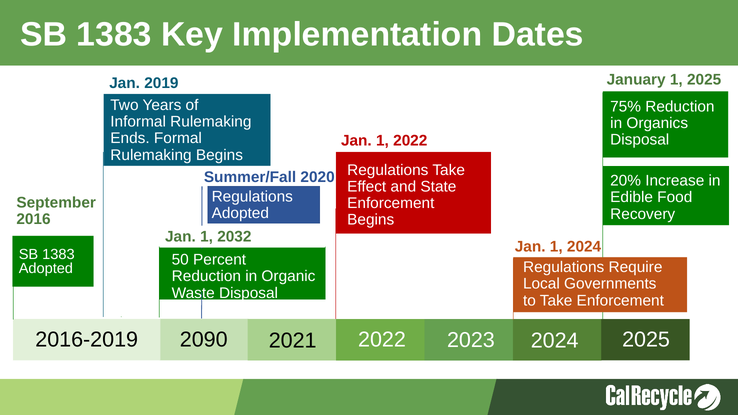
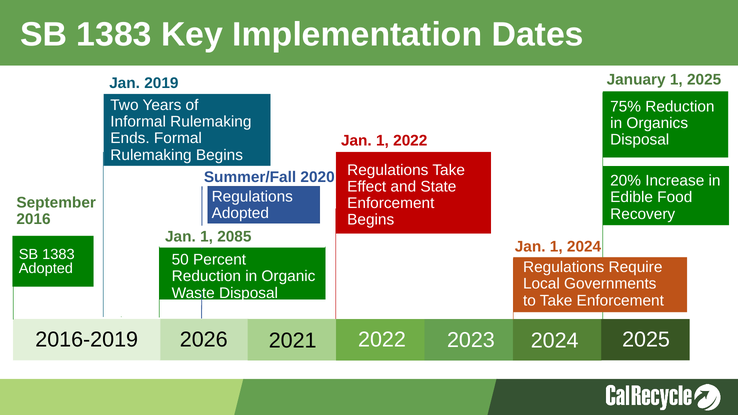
2032: 2032 -> 2085
2090: 2090 -> 2026
